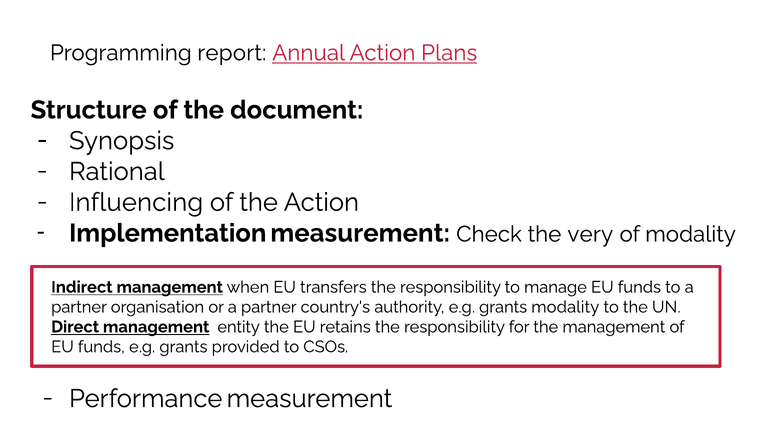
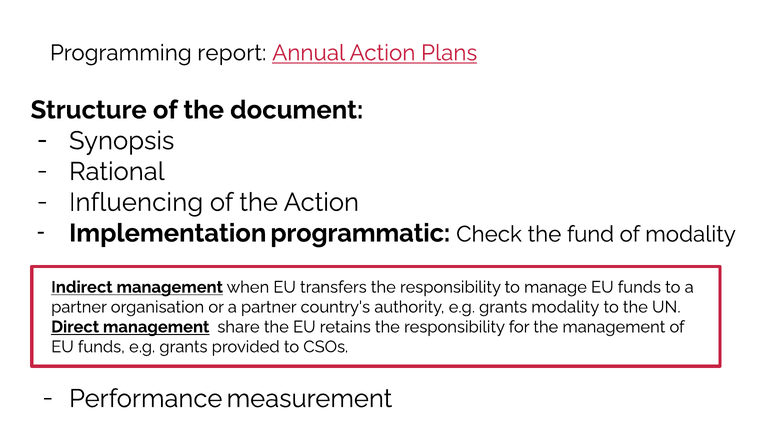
Implementation measurement: measurement -> programmatic
very: very -> fund
entity: entity -> share
